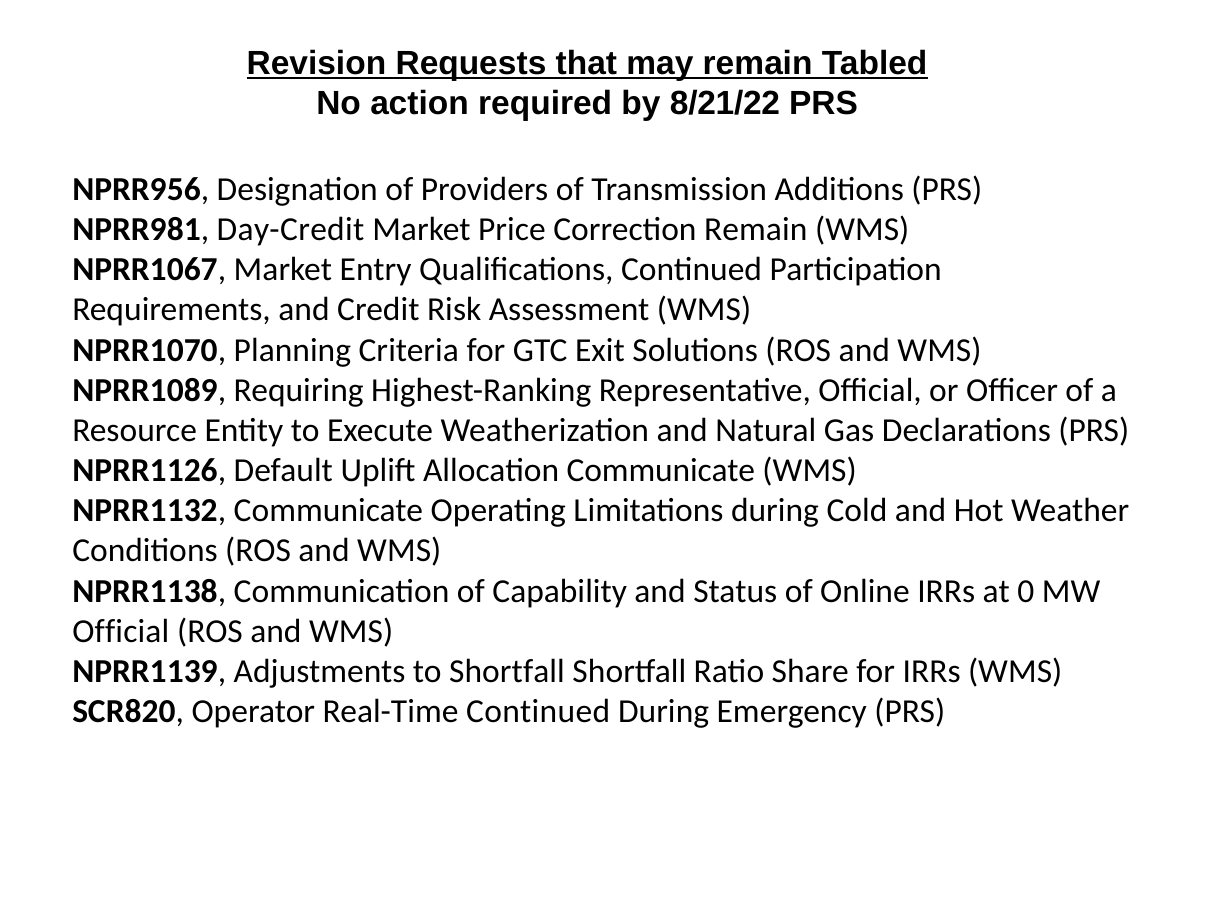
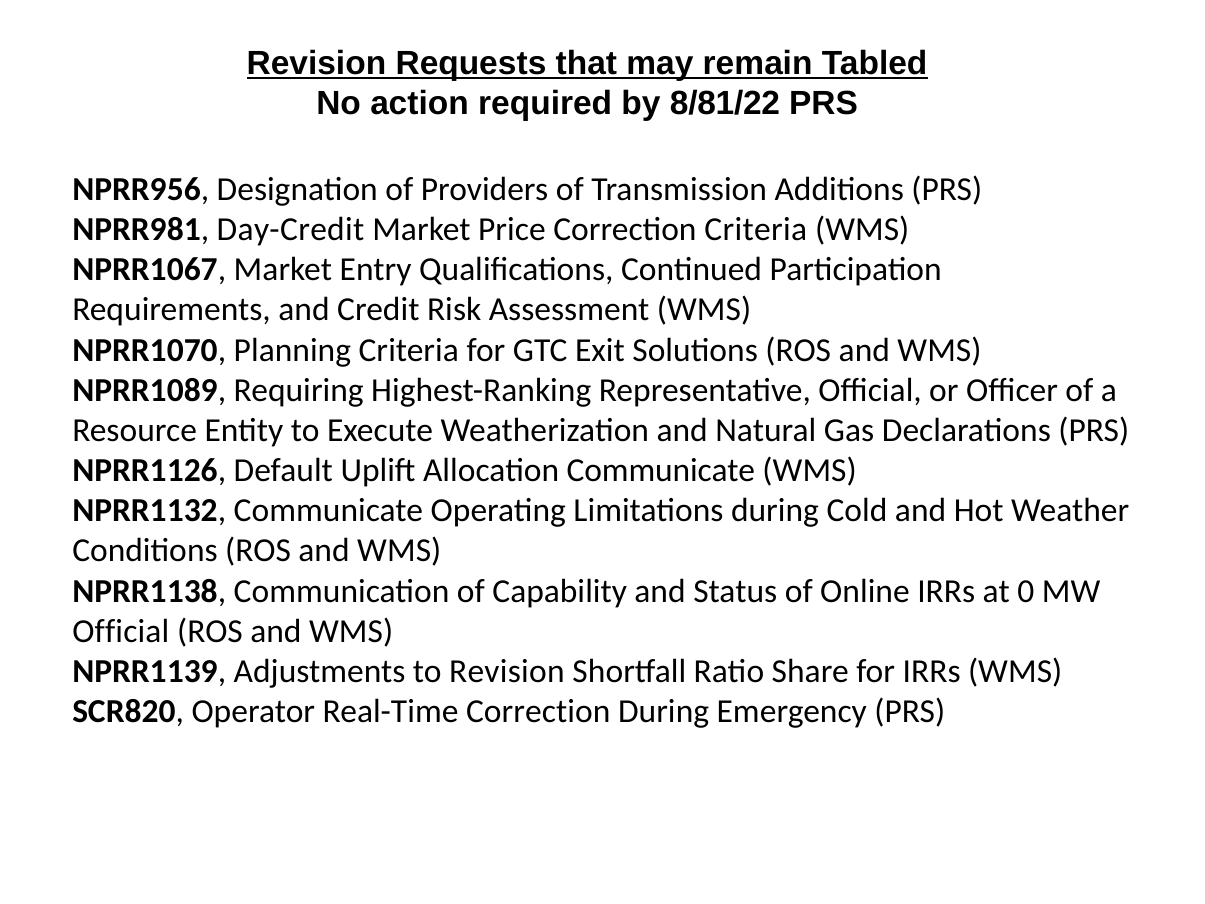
8/21/22: 8/21/22 -> 8/81/22
Correction Remain: Remain -> Criteria
to Shortfall: Shortfall -> Revision
Real-Time Continued: Continued -> Correction
